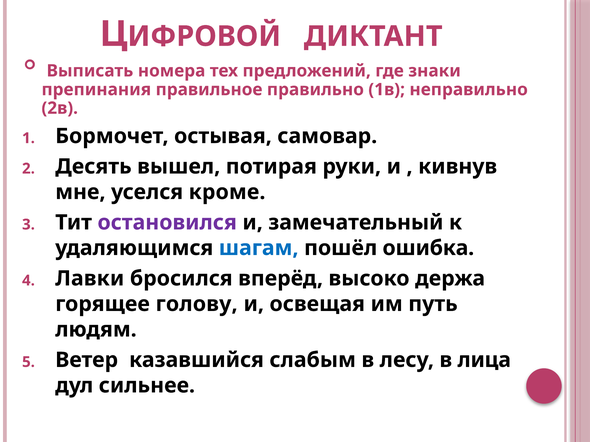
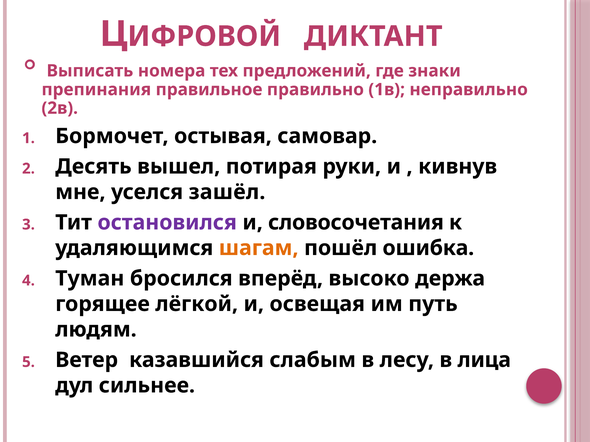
кроме: кроме -> зашёл
замечательный: замечательный -> словосочетания
шагам colour: blue -> orange
Лавки: Лавки -> Туман
голову: голову -> лёгкой
